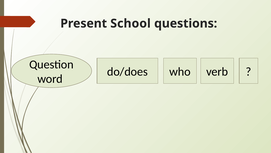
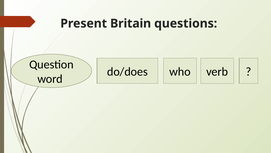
School: School -> Britain
